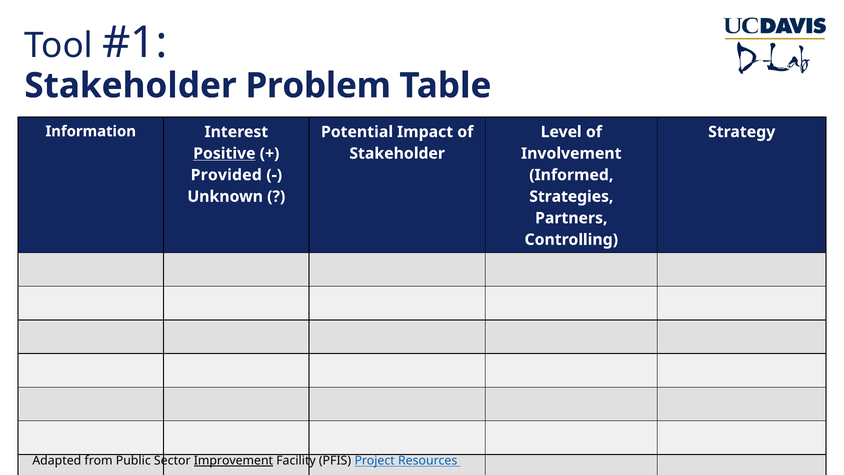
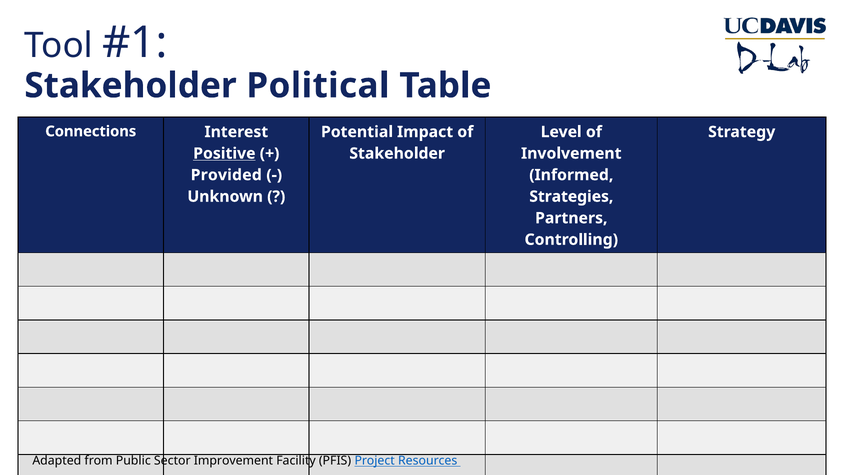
Problem: Problem -> Political
Information: Information -> Connections
Improvement underline: present -> none
